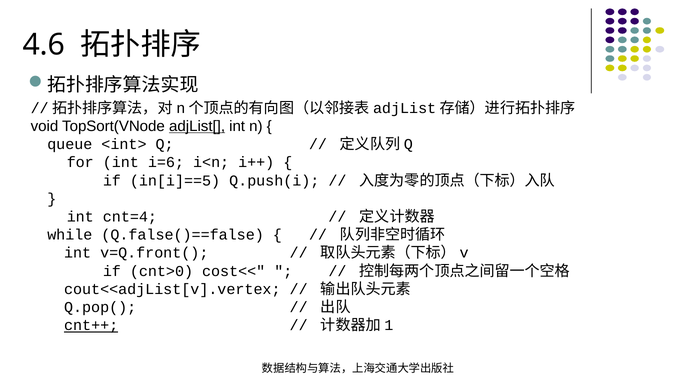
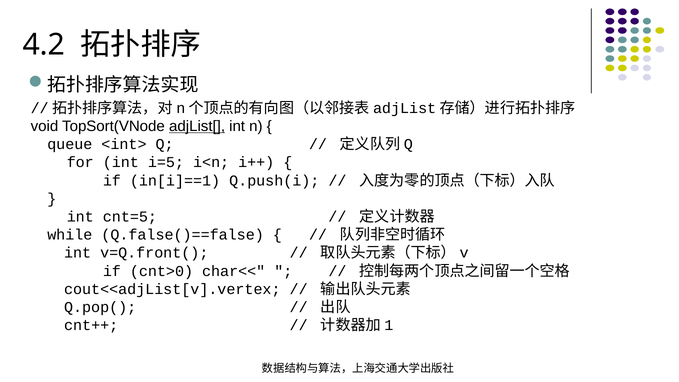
4.6: 4.6 -> 4.2
i=6: i=6 -> i=5
in[i]==5: in[i]==5 -> in[i]==1
cnt=4: cnt=4 -> cnt=5
cost<<: cost<< -> char<<
cnt++ underline: present -> none
